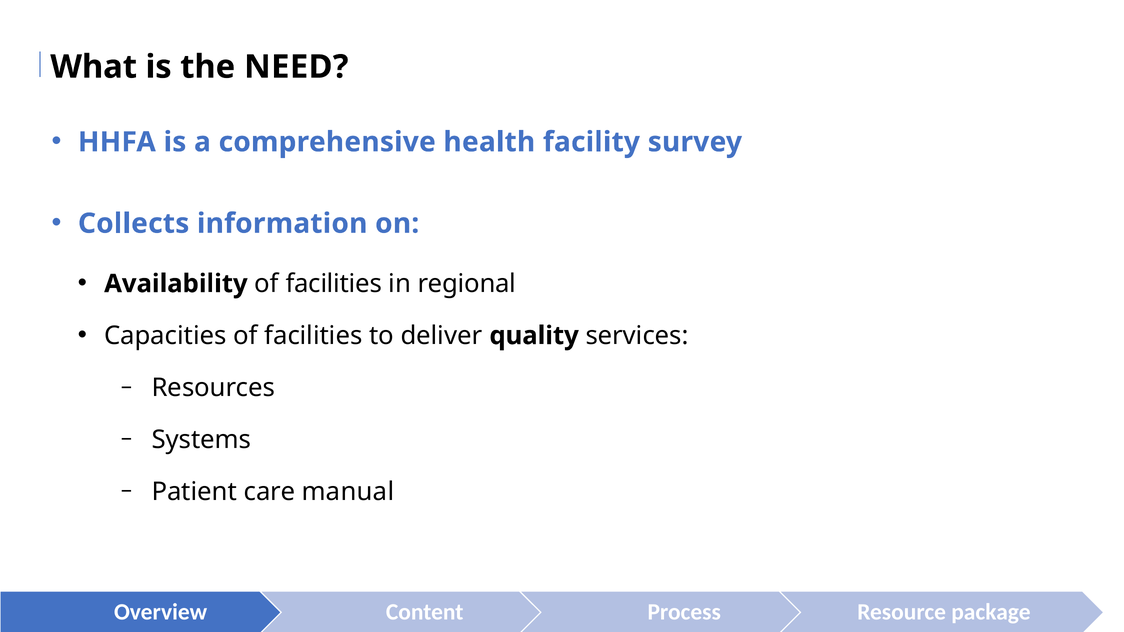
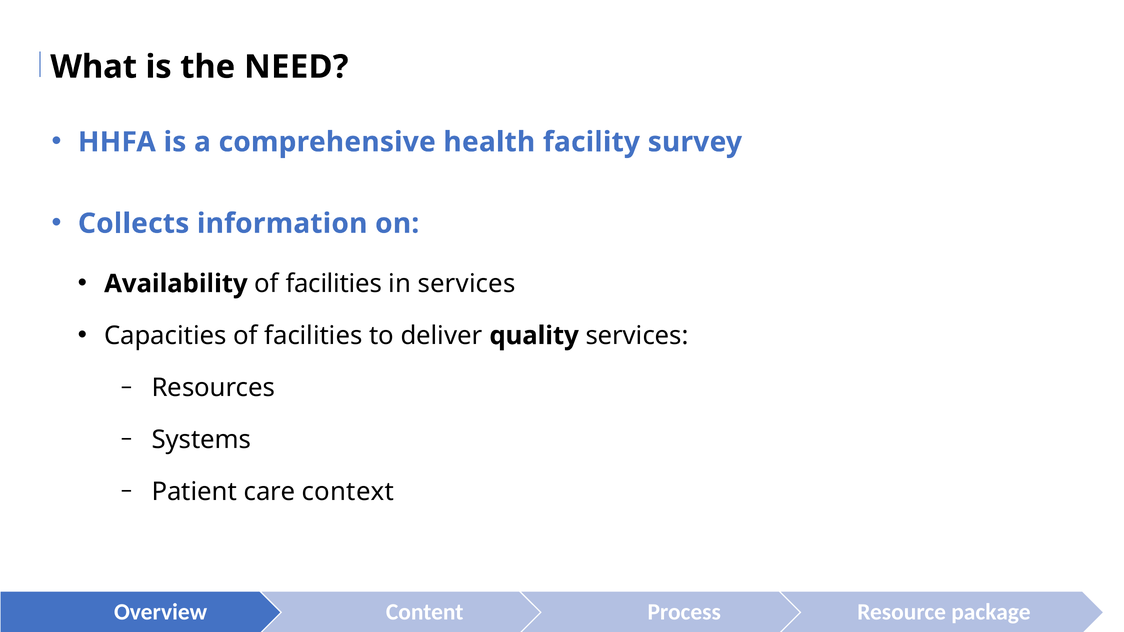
in regional: regional -> services
manual: manual -> context
